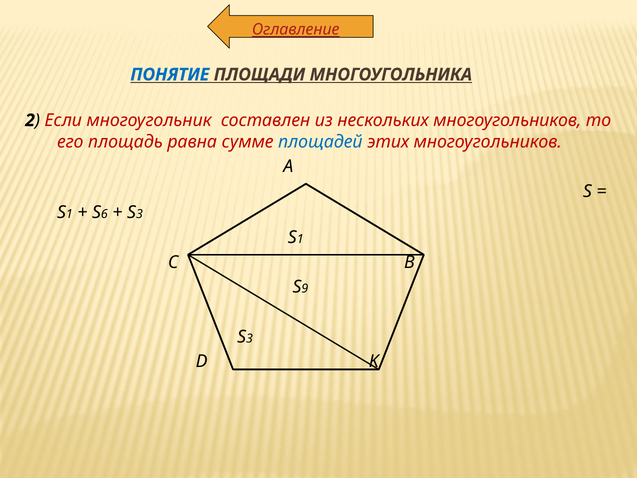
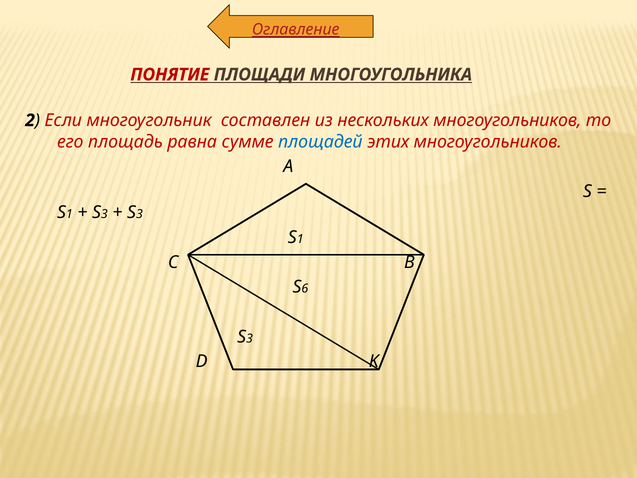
ПОНЯТИЕ colour: blue -> red
6 at (104, 214): 6 -> 3
9: 9 -> 6
